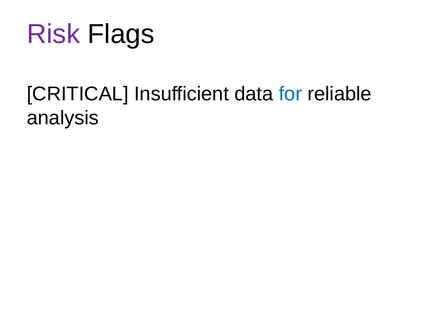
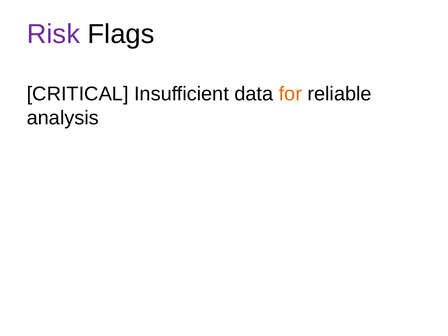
for colour: blue -> orange
